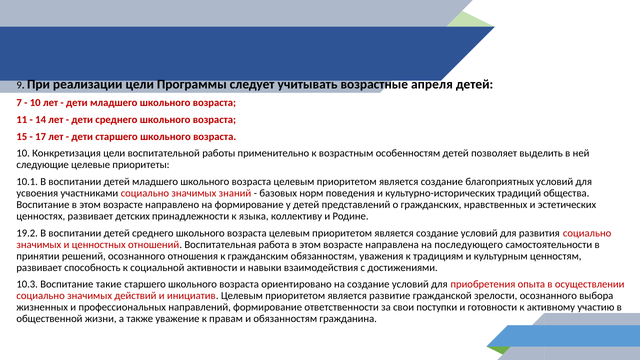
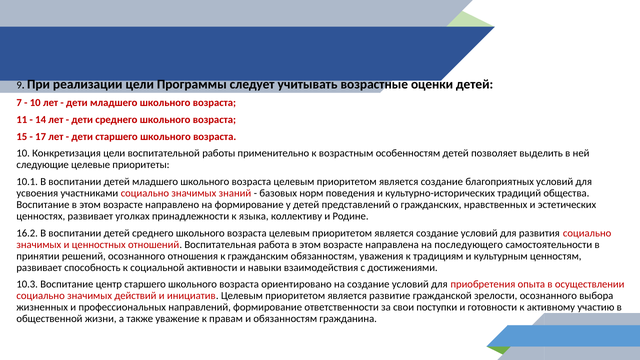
апреля: апреля -> оценки
детских: детских -> уголках
19.2: 19.2 -> 16.2
такие: такие -> центр
